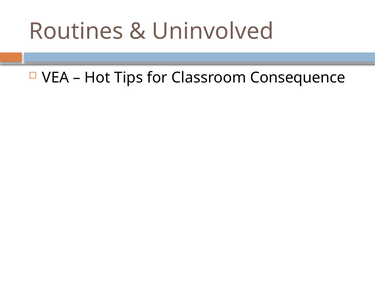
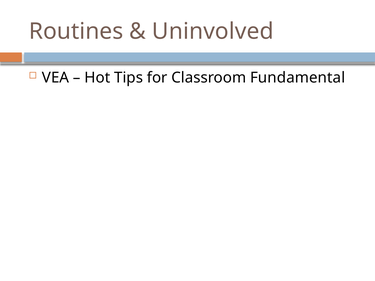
Consequence: Consequence -> Fundamental
